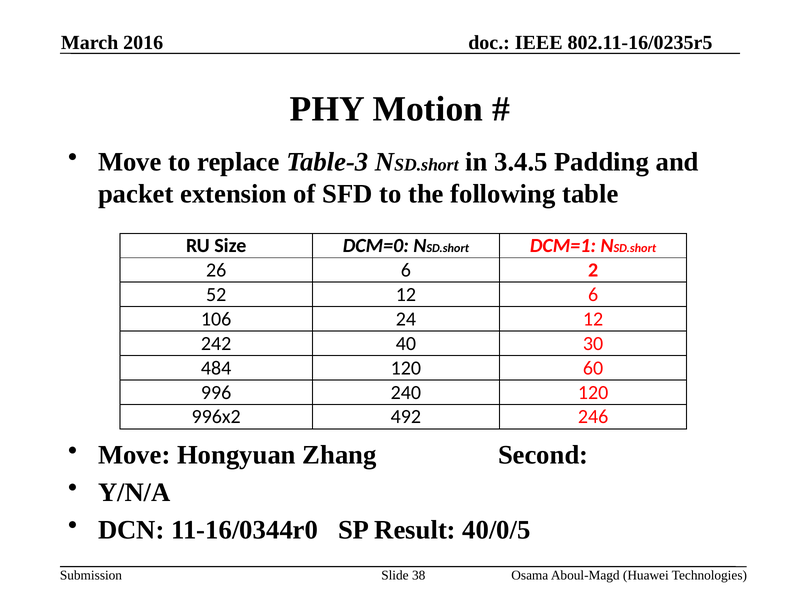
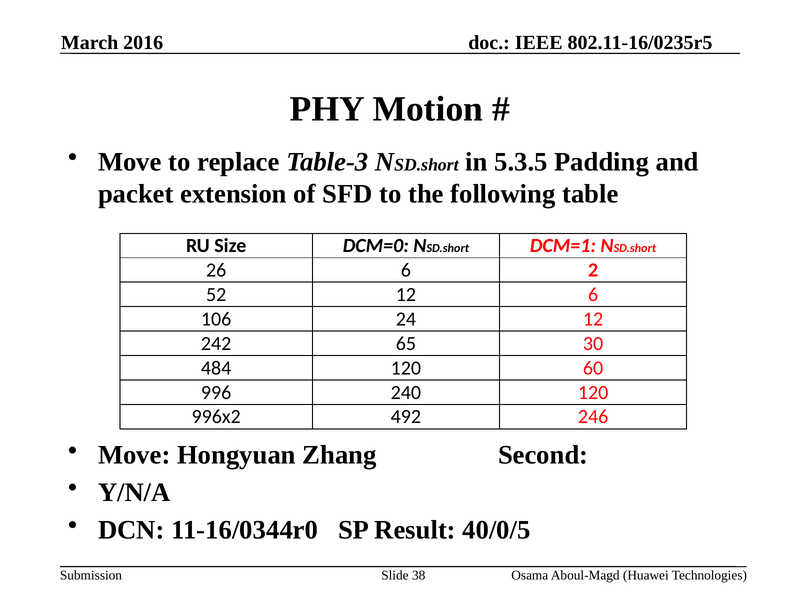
3.4.5: 3.4.5 -> 5.3.5
40: 40 -> 65
